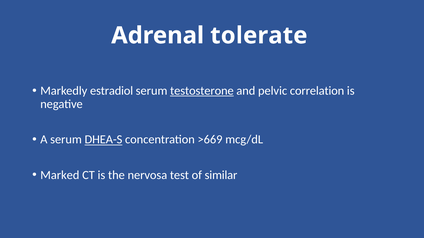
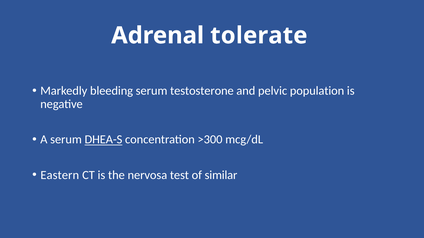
estradiol: estradiol -> bleeding
testosterone underline: present -> none
correlation: correlation -> population
>669: >669 -> >300
Marked: Marked -> Eastern
